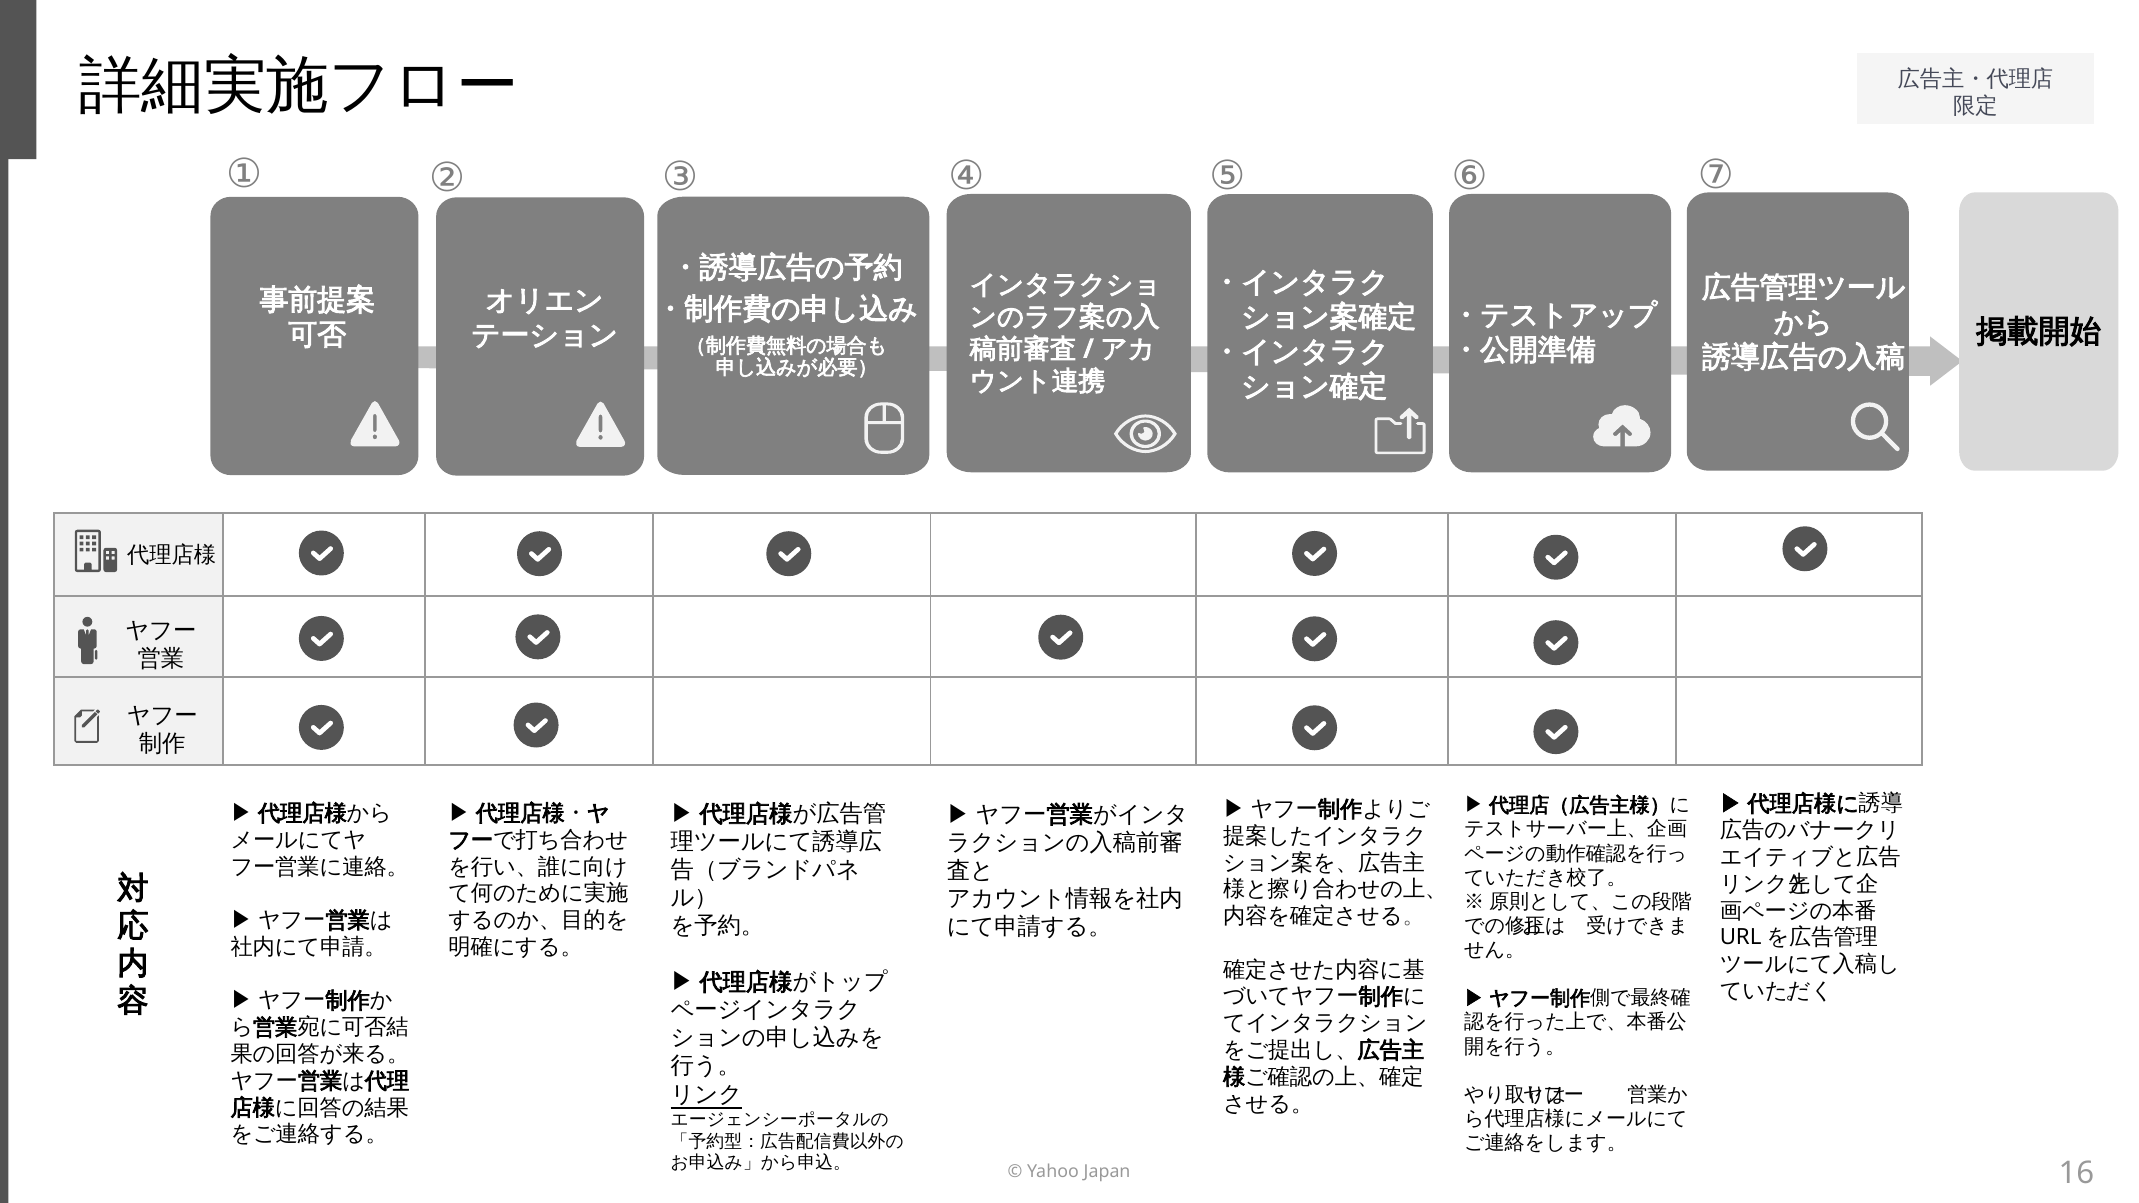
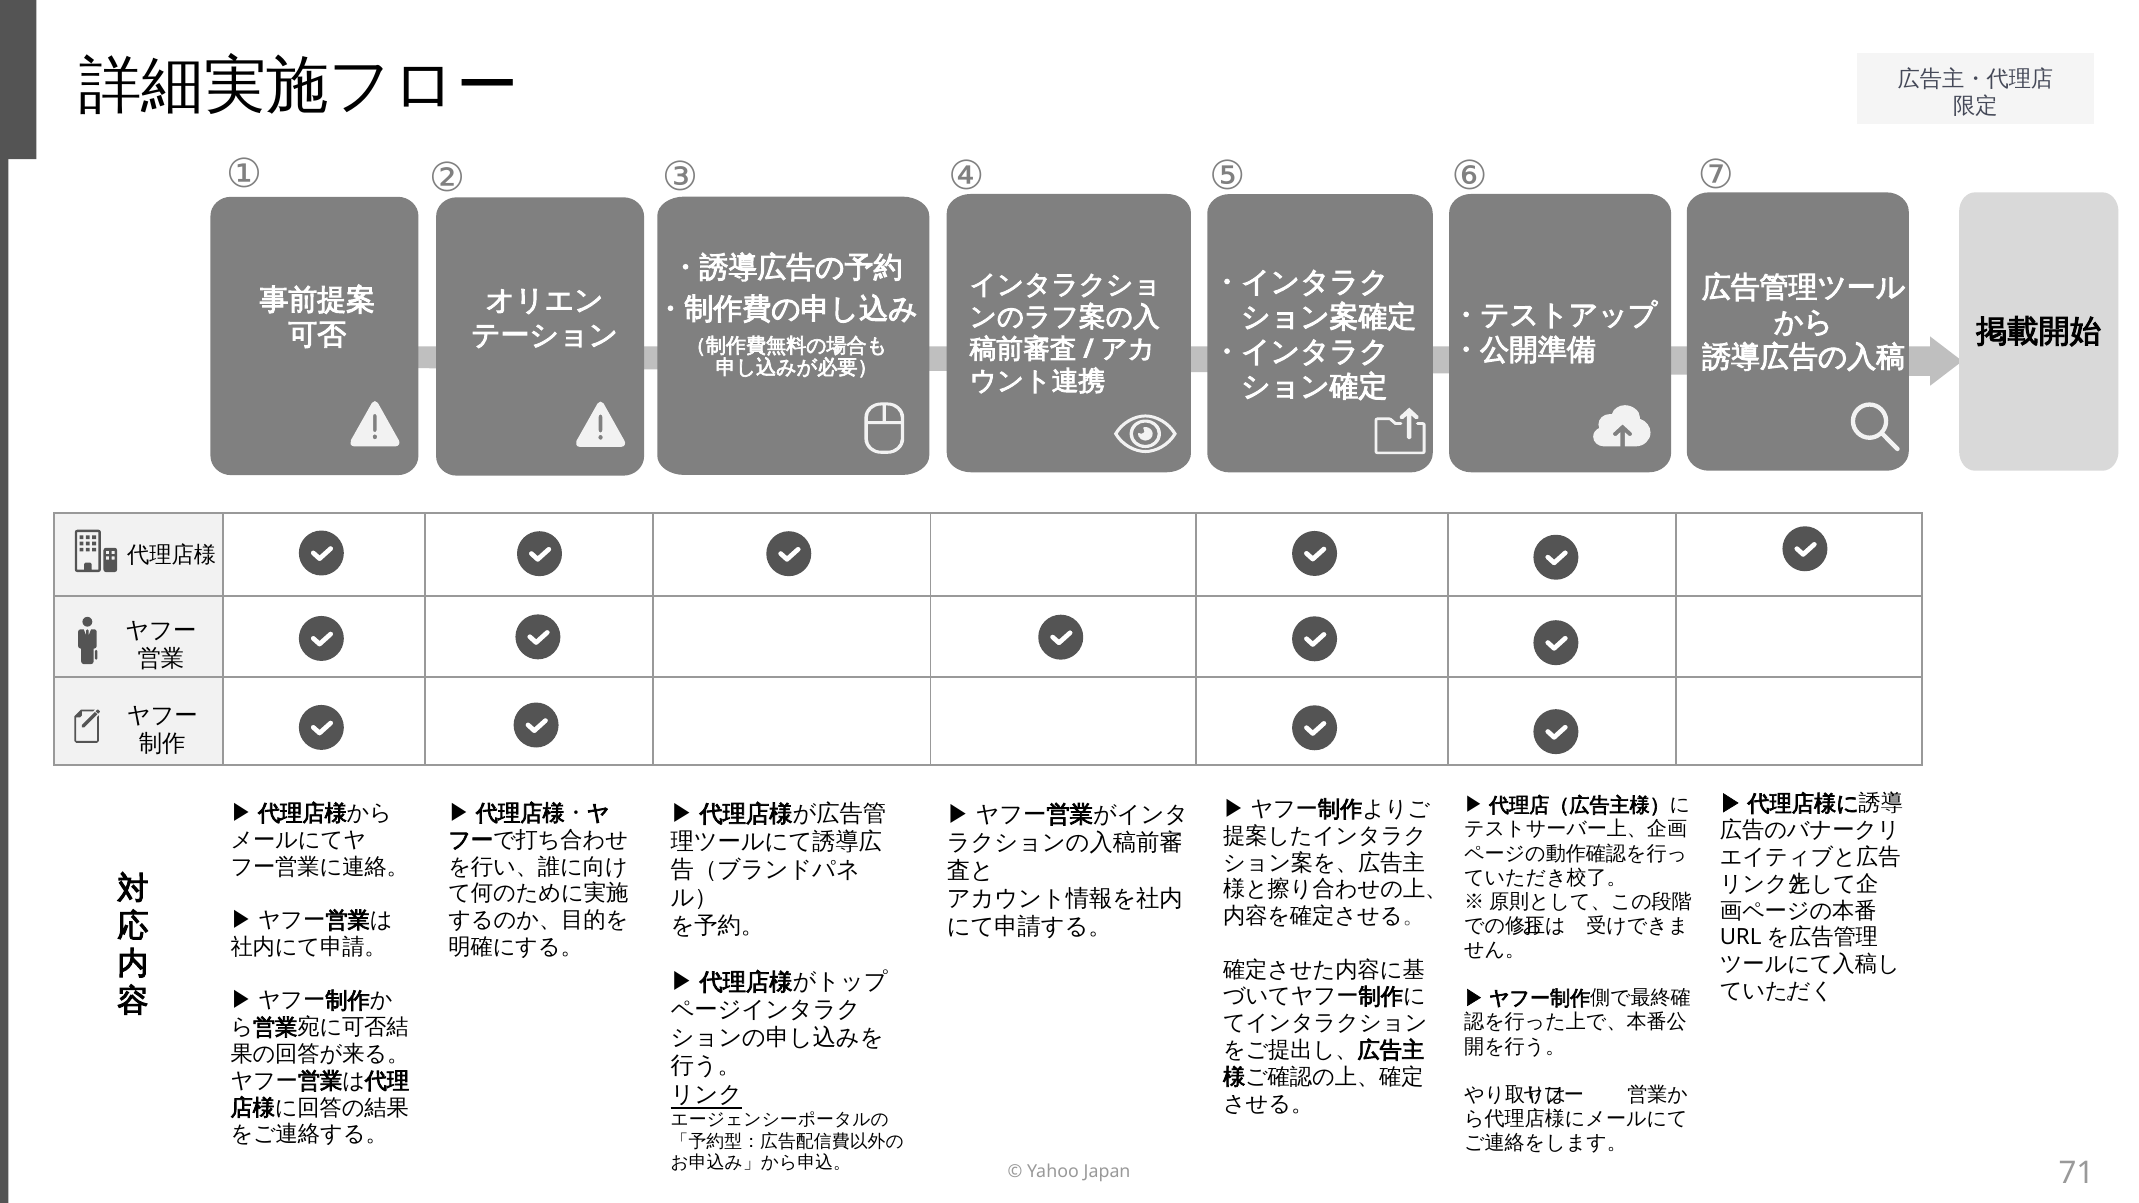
16: 16 -> 71
